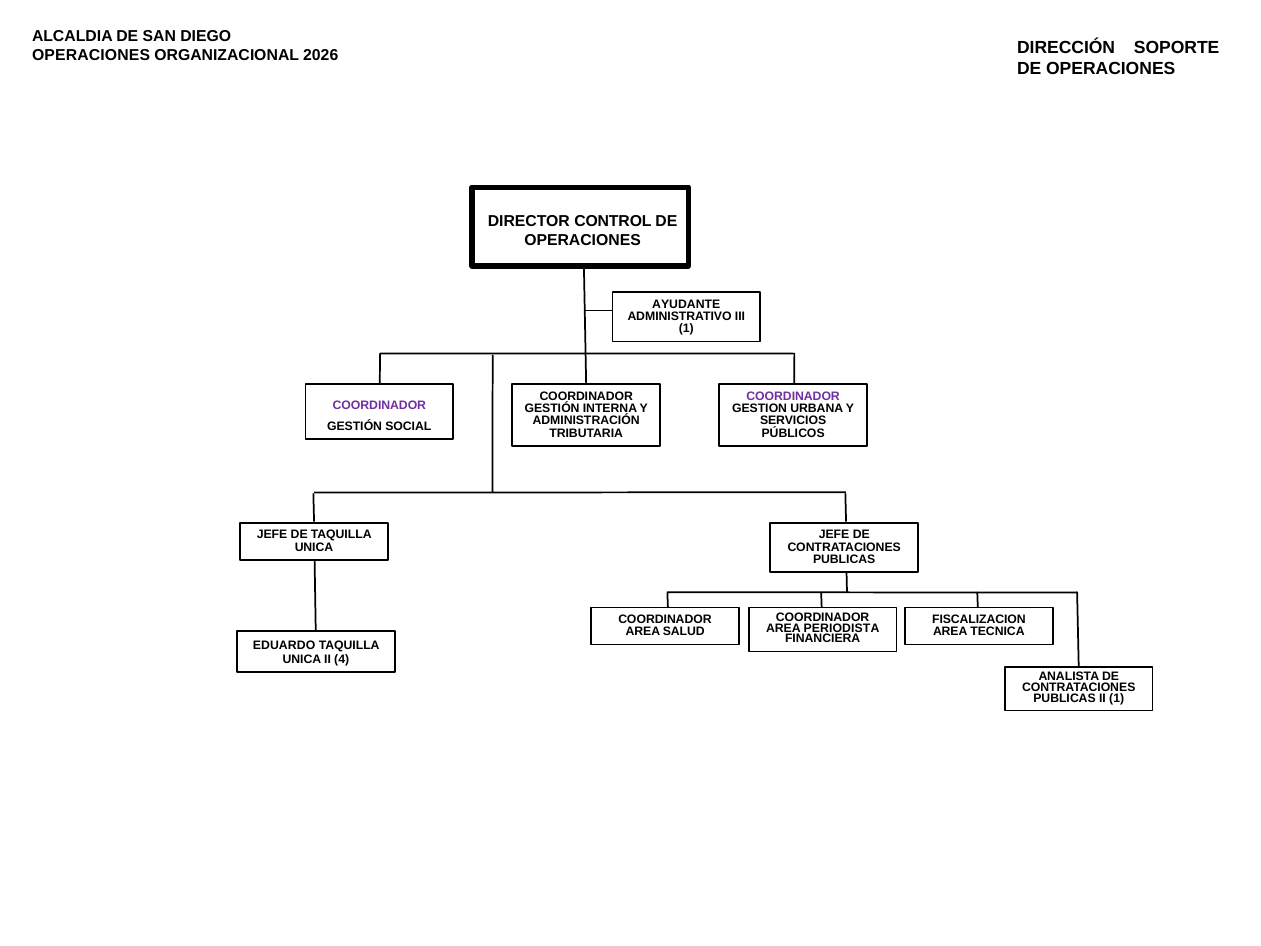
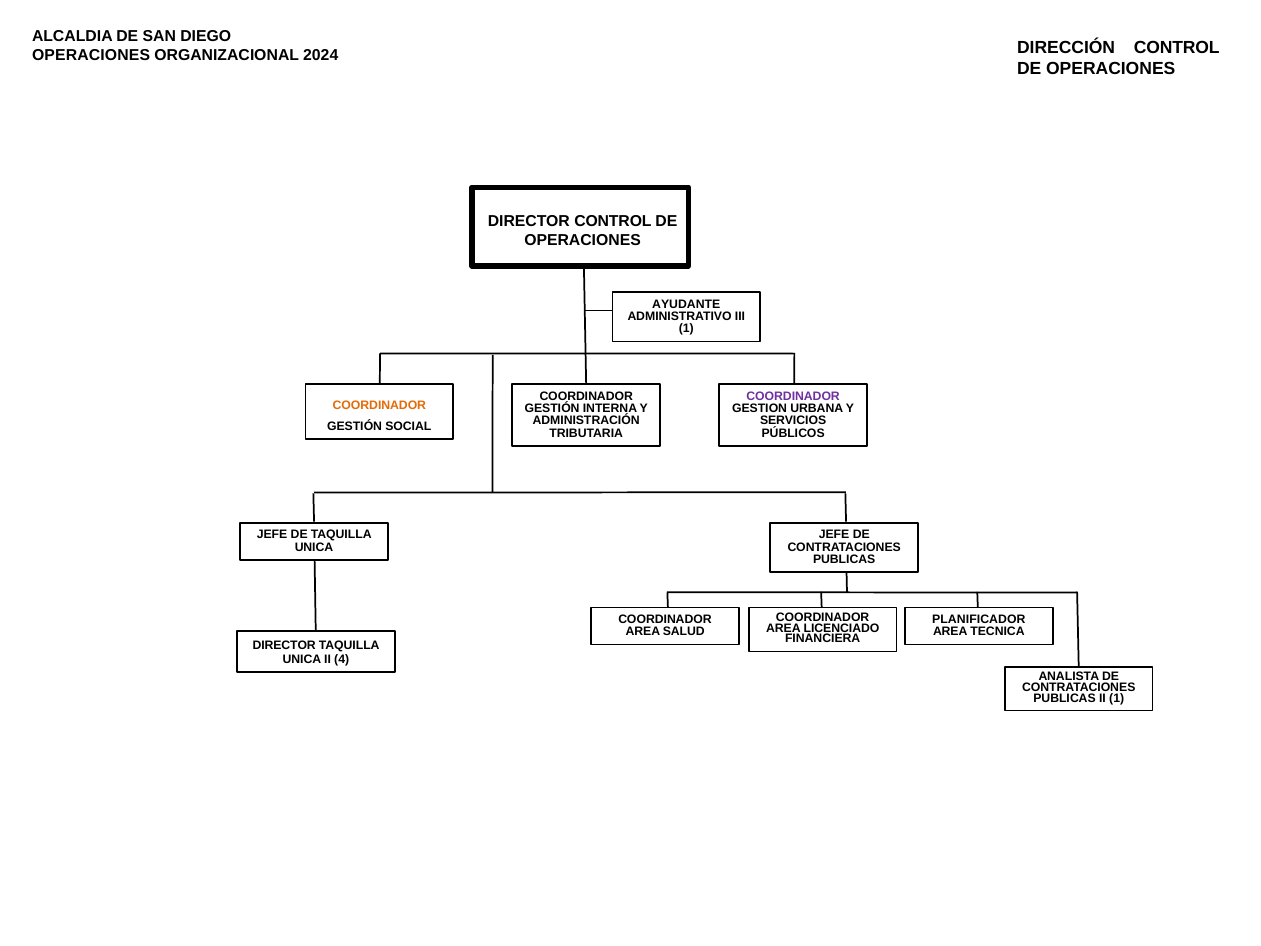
2026: 2026 -> 2024
DIRECCIÓN SOPORTE: SOPORTE -> CONTROL
COORDINADOR at (379, 405) colour: purple -> orange
FISCALIZACION: FISCALIZACION -> PLANIFICADOR
PERIODISTA: PERIODISTA -> LICENCIADO
EDUARDO at (284, 645): EDUARDO -> DIRECTOR
